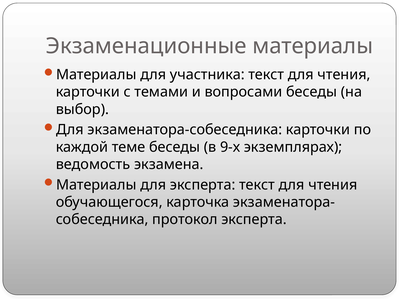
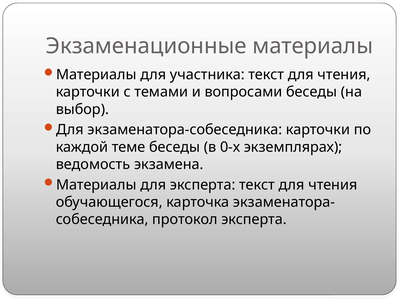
9-х: 9-х -> 0-х
